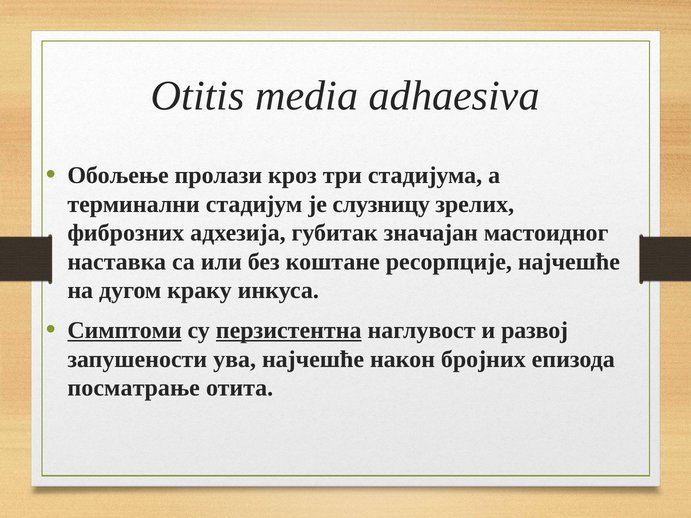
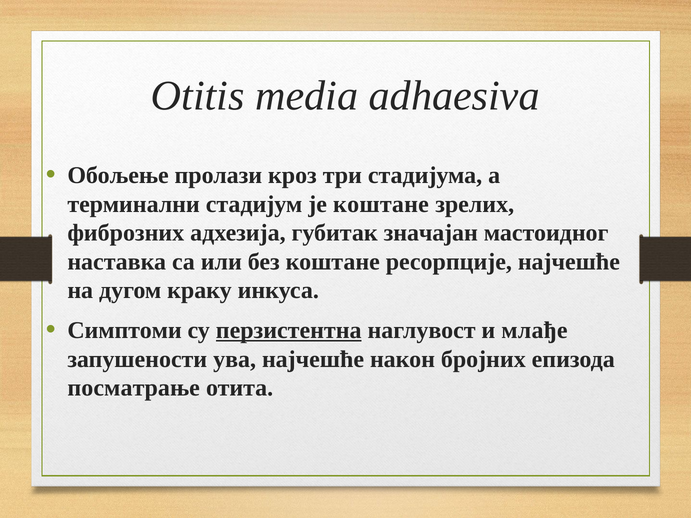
је слузницу: слузницу -> коштане
Симптоми underline: present -> none
развој: развој -> млађе
